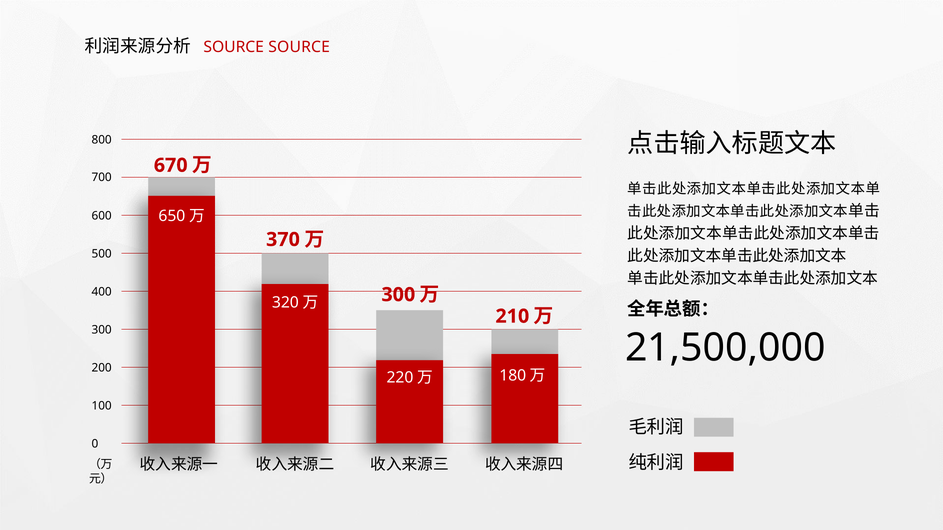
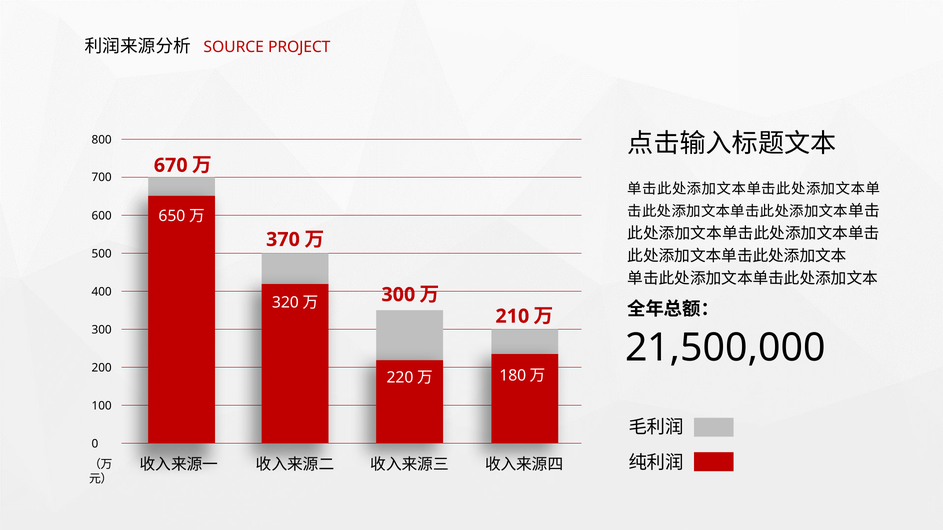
SOURCE SOURCE: SOURCE -> PROJECT
